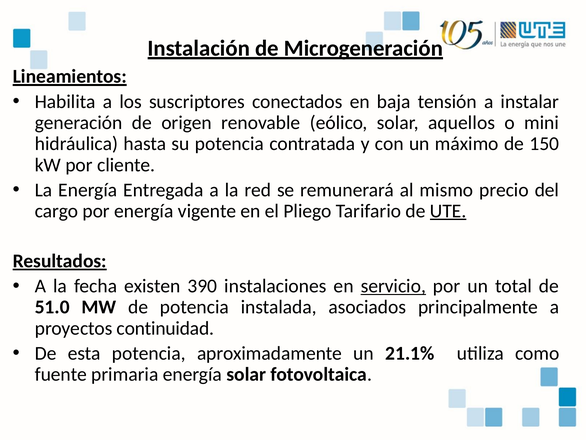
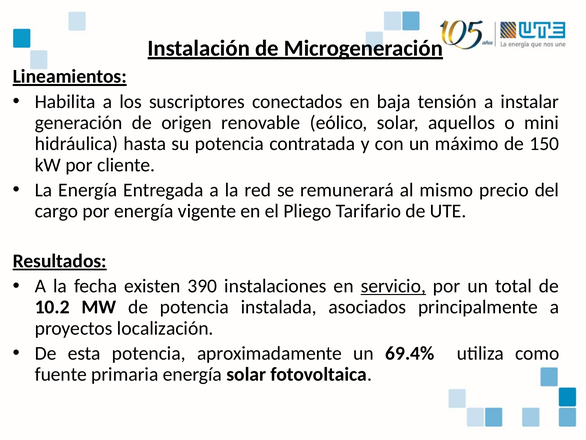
UTE underline: present -> none
51.0: 51.0 -> 10.2
continuidad: continuidad -> localización
21.1%: 21.1% -> 69.4%
